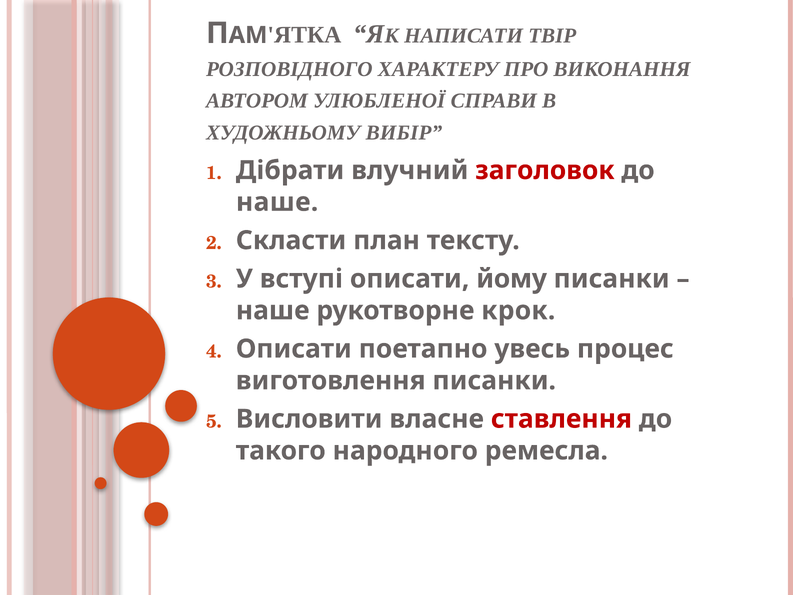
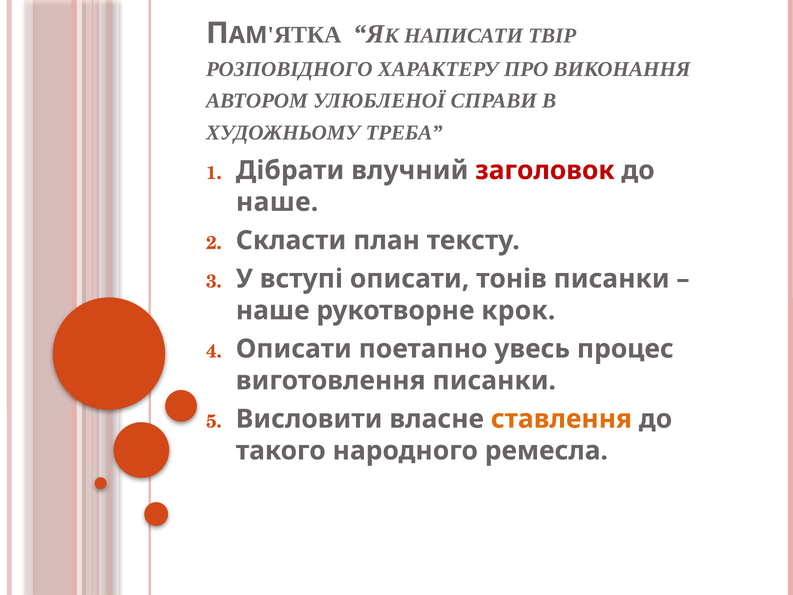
ВИБІР: ВИБІР -> ТРЕБА
йому: йому -> тонів
ставлення colour: red -> orange
